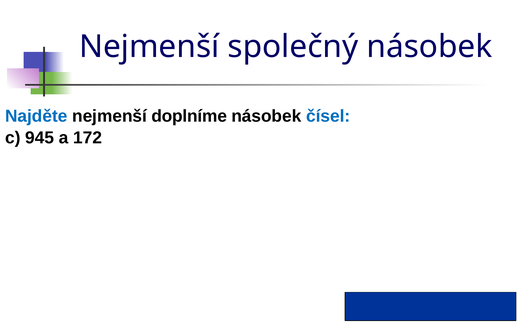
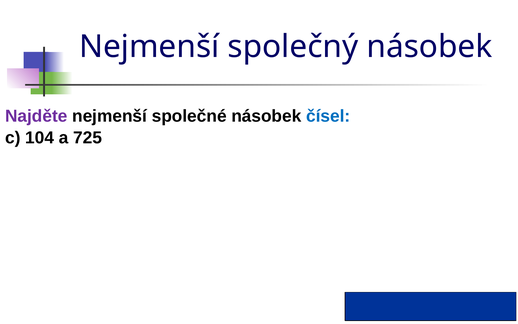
Najděte colour: blue -> purple
doplníme: doplníme -> společné
945: 945 -> 104
172: 172 -> 725
